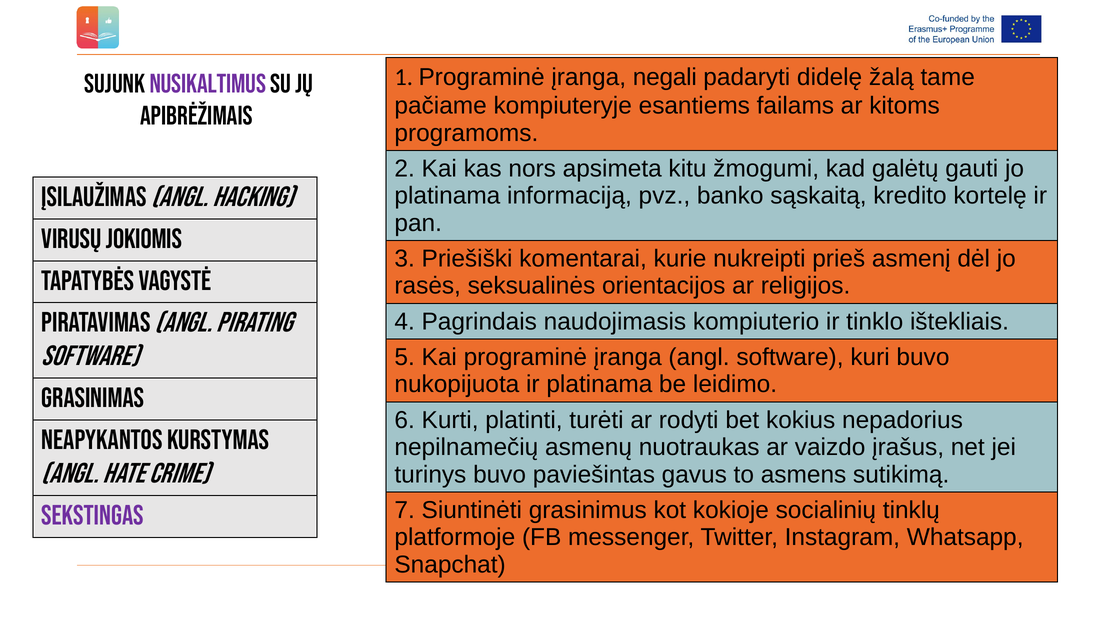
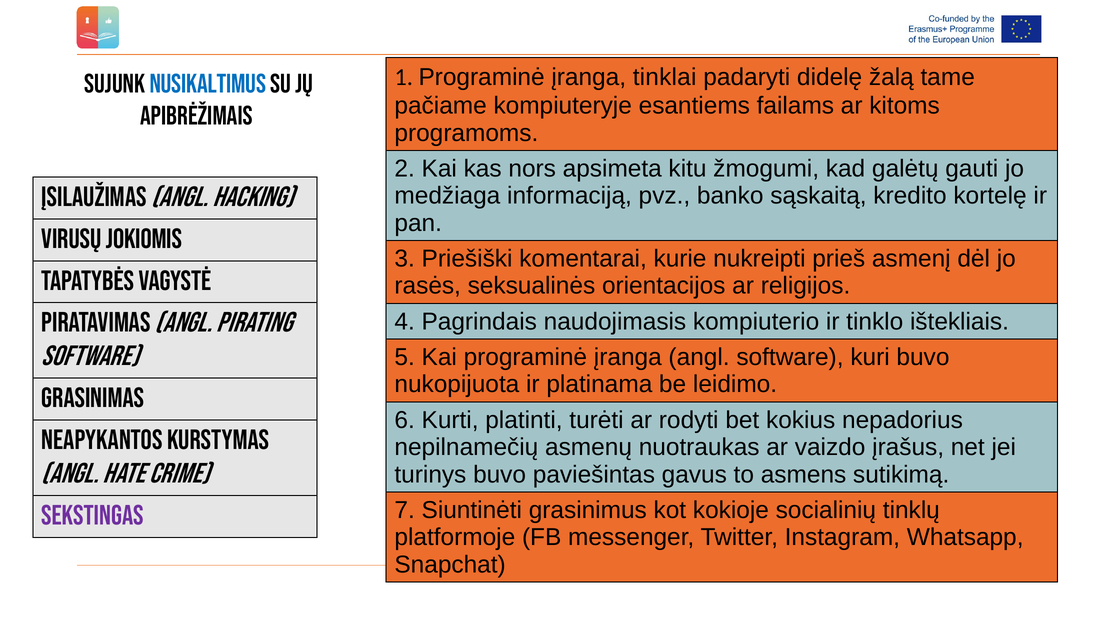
negali: negali -> tinklai
nusikaltimus colour: purple -> blue
platinama at (447, 196): platinama -> medžiaga
